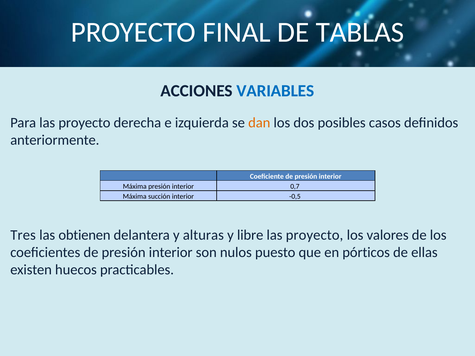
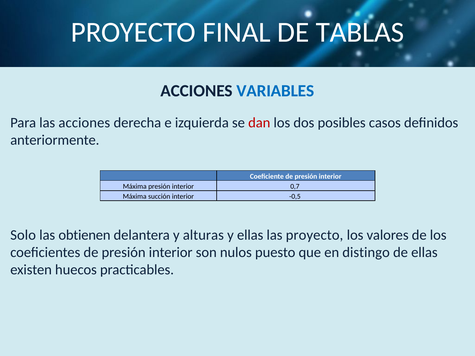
Para las proyecto: proyecto -> acciones
dan colour: orange -> red
Tres: Tres -> Solo
y libre: libre -> ellas
pórticos: pórticos -> distingo
